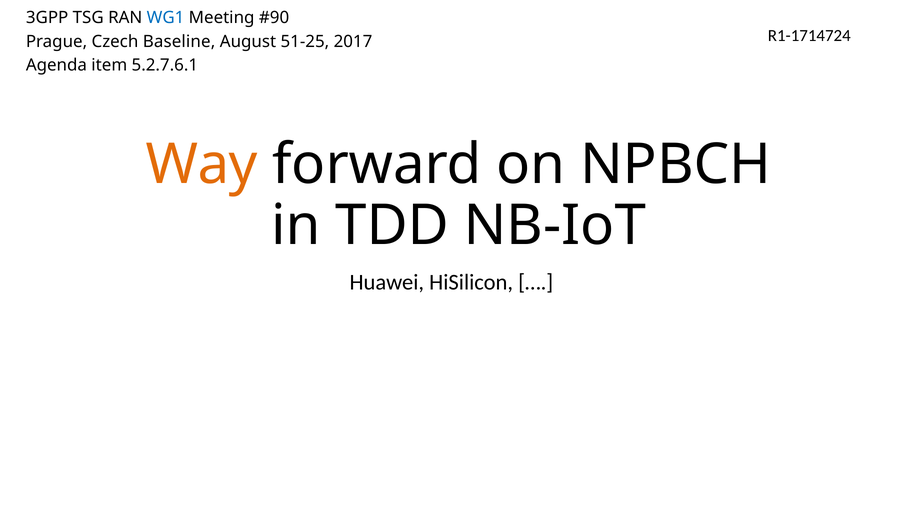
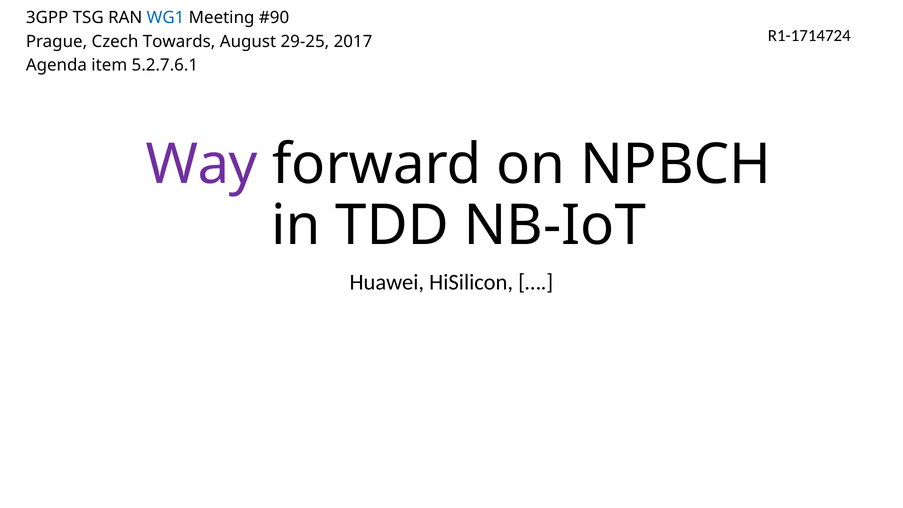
Baseline: Baseline -> Towards
51-25: 51-25 -> 29-25
Way colour: orange -> purple
